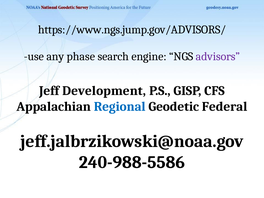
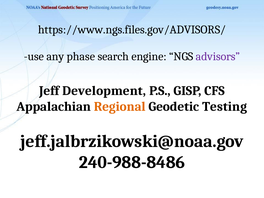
https://www.ngs.jump.gov/ADVISORS/: https://www.ngs.jump.gov/ADVISORS/ -> https://www.ngs.files.gov/ADVISORS/
Regional colour: blue -> orange
Federal: Federal -> Testing
240-988-5586: 240-988-5586 -> 240-988-8486
